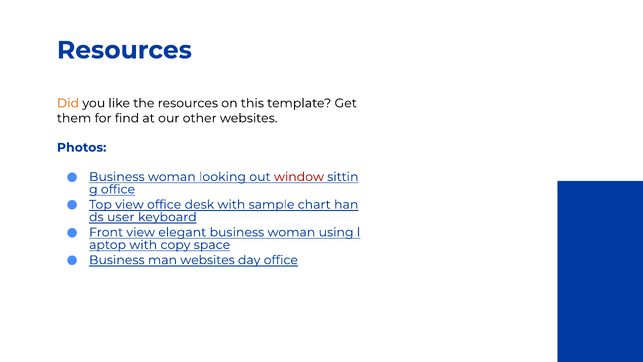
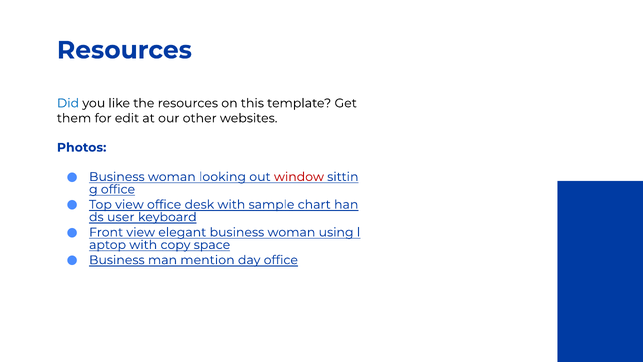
Did colour: orange -> blue
find: find -> edit
man websites: websites -> mention
